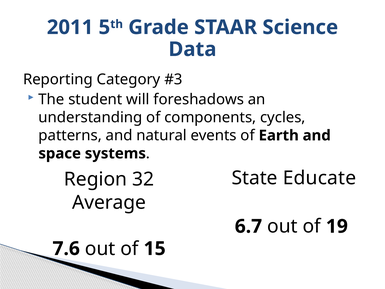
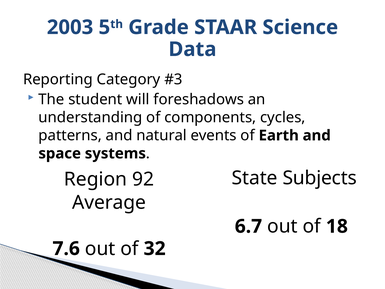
2011: 2011 -> 2003
Educate: Educate -> Subjects
32: 32 -> 92
19: 19 -> 18
15: 15 -> 32
